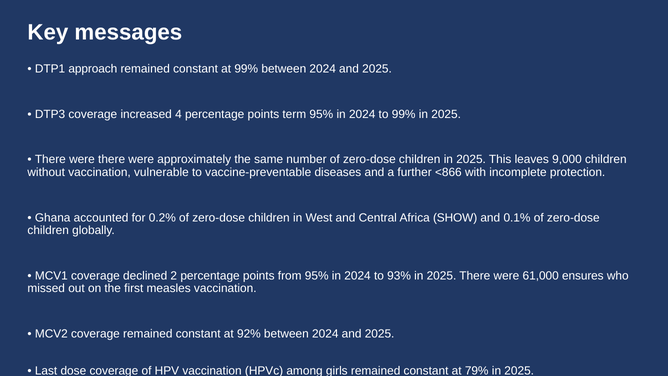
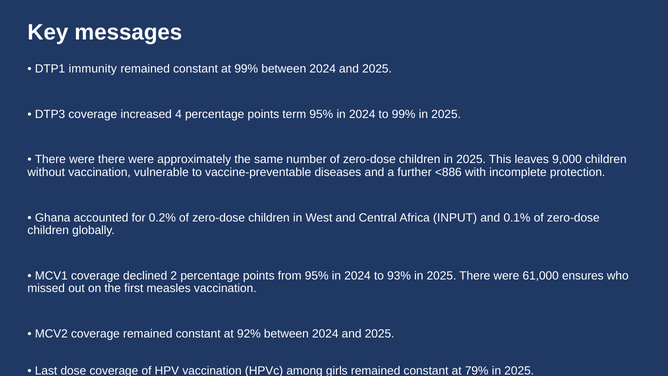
approach: approach -> immunity
<866: <866 -> <886
SHOW: SHOW -> INPUT
